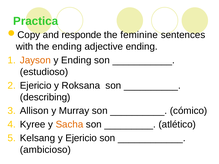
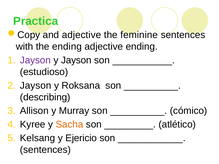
and responde: responde -> adjective
Jayson at (35, 60) colour: orange -> purple
y Ending: Ending -> Jayson
Ejericio at (36, 86): Ejericio -> Jayson
ambicioso at (45, 150): ambicioso -> sentences
